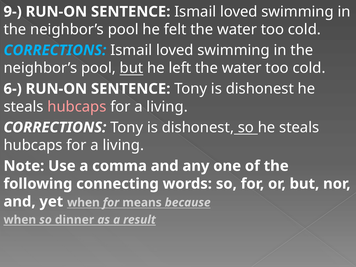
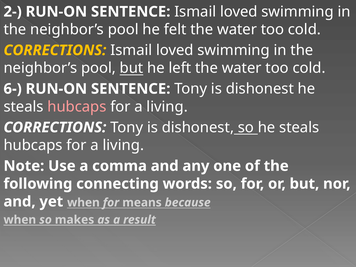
9-: 9- -> 2-
CORRECTIONS at (55, 50) colour: light blue -> yellow
dinner: dinner -> makes
